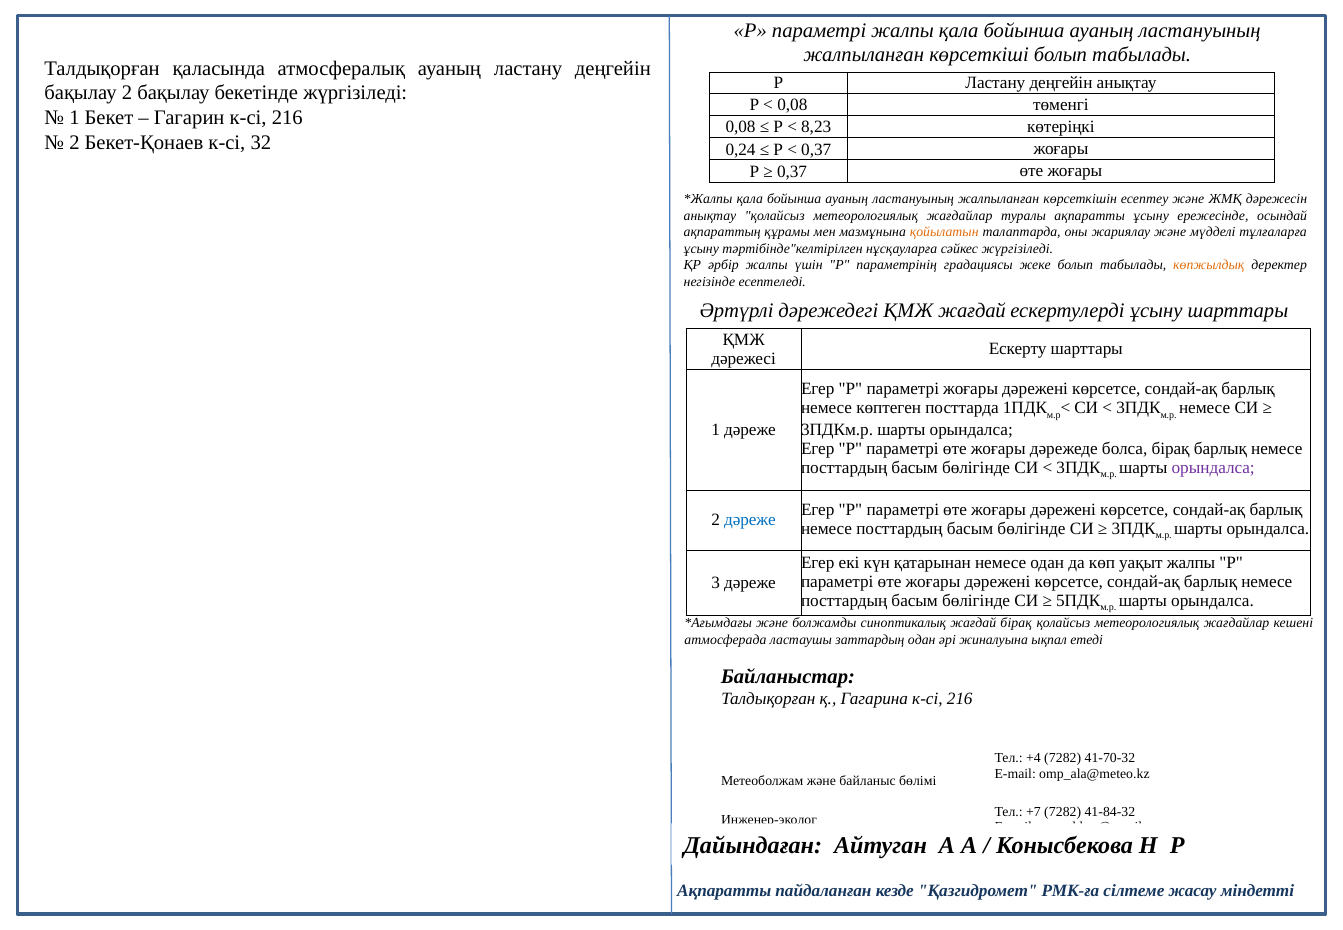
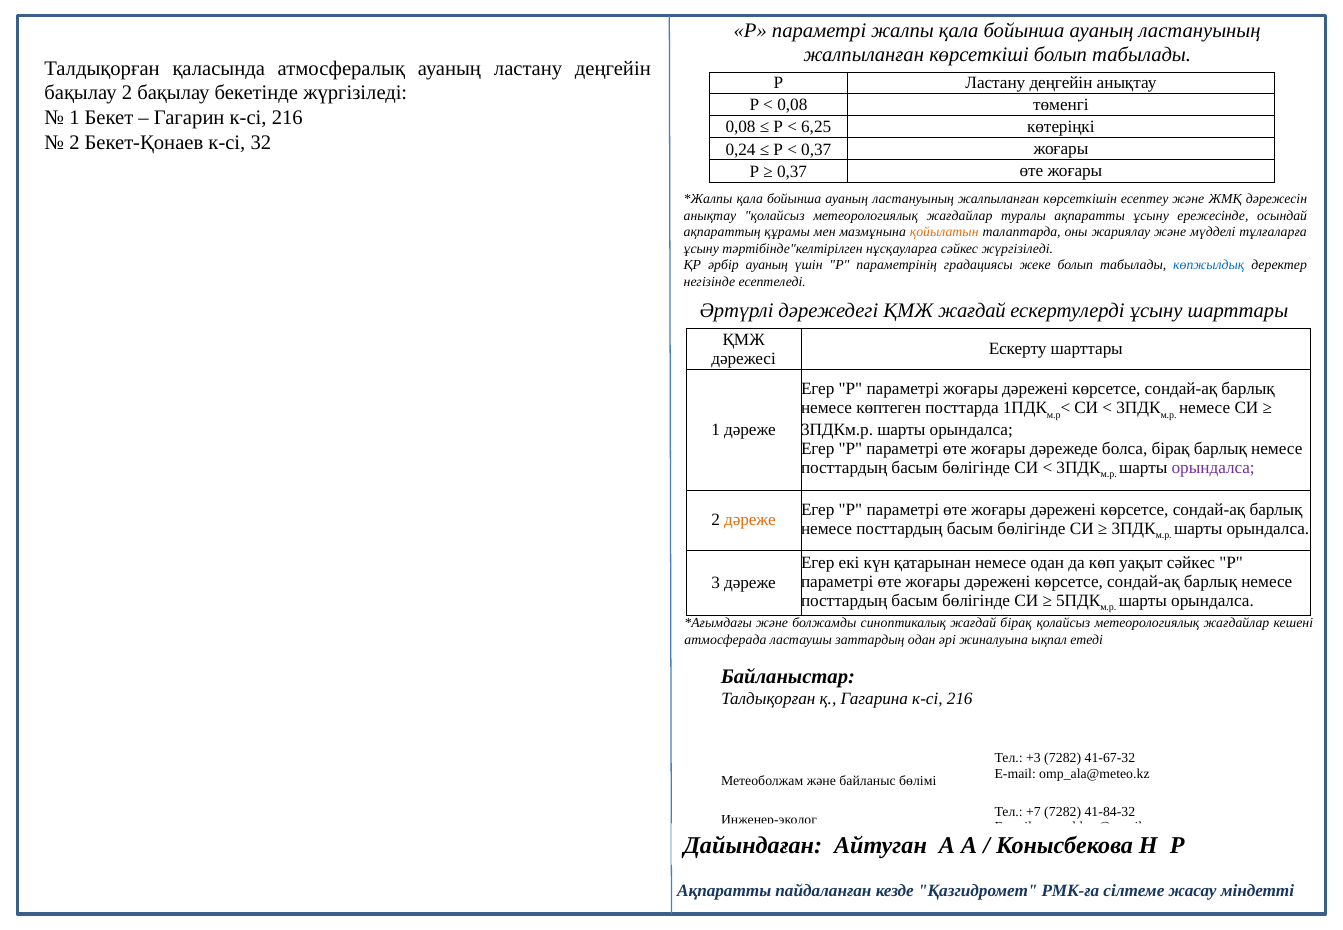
8,23: 8,23 -> 6,25
әрбір жалпы: жалпы -> ауаның
көпжылдық colour: orange -> blue
дәреже at (750, 520) colour: blue -> orange
уақыт жалпы: жалпы -> сәйкес
+4: +4 -> +3
41-70-32: 41-70-32 -> 41-67-32
